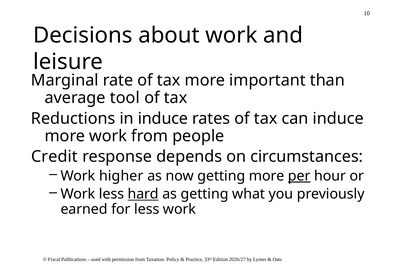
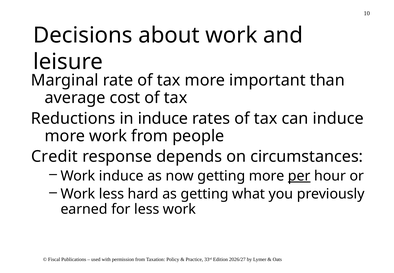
tool: tool -> cost
Work higher: higher -> induce
hard underline: present -> none
